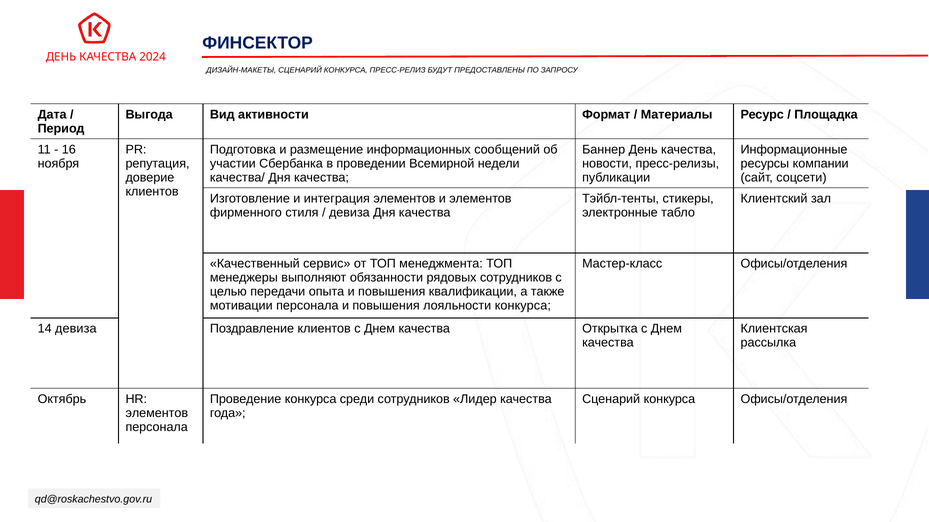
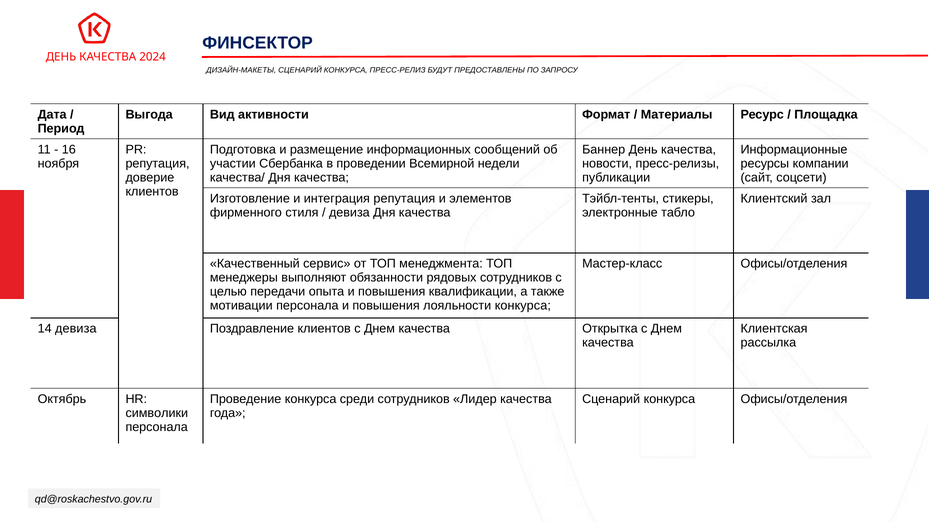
интеграция элементов: элементов -> репутация
элементов at (157, 413): элементов -> символики
